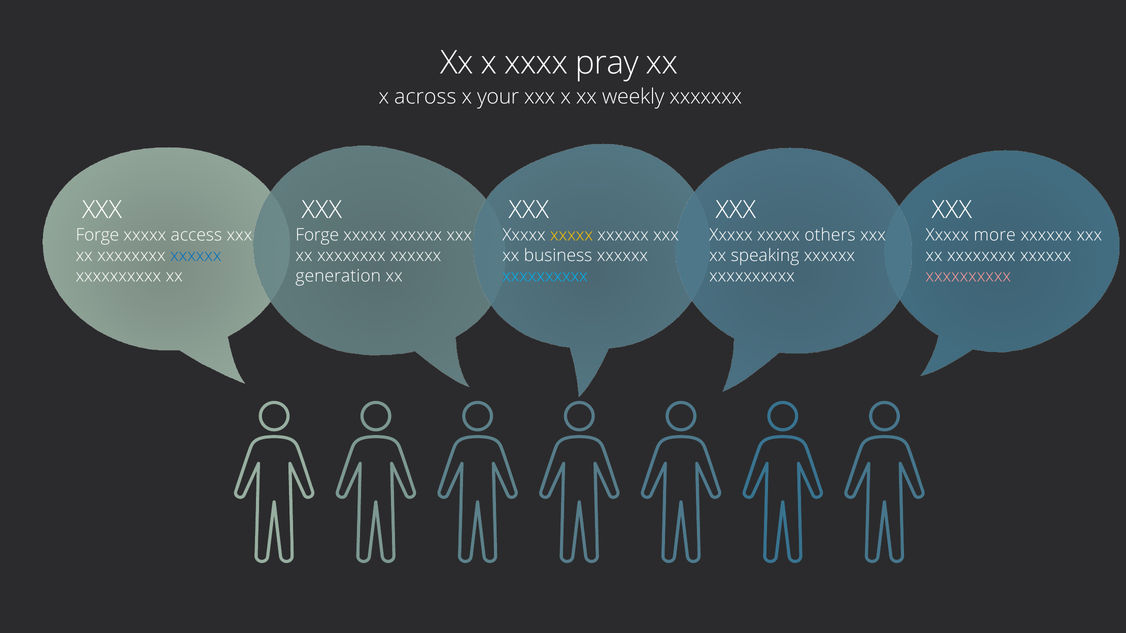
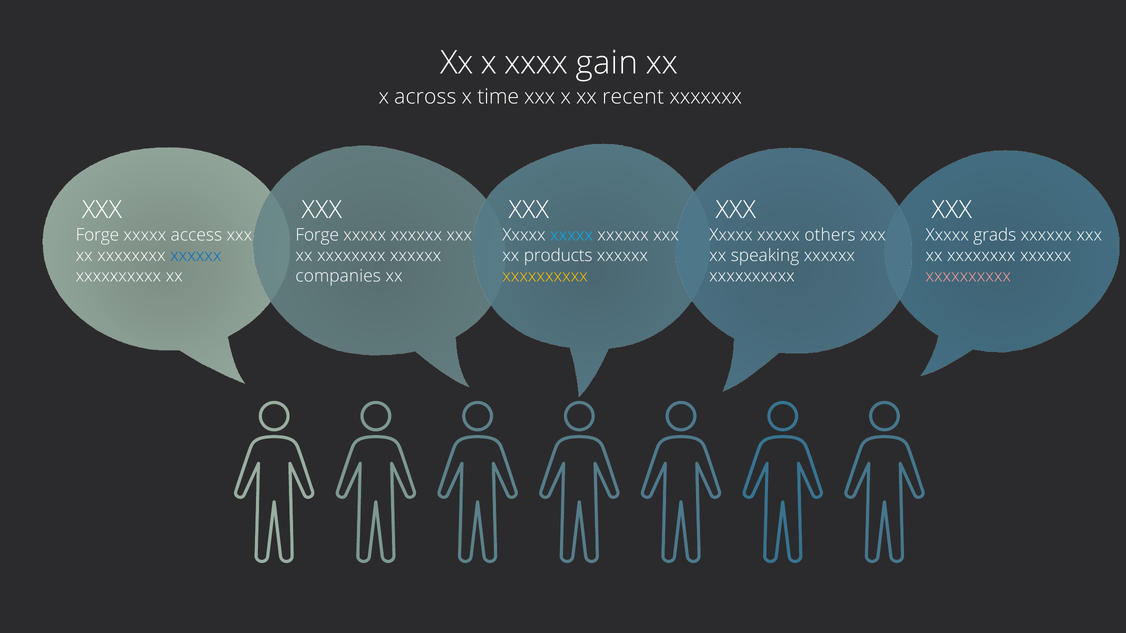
pray: pray -> gain
your: your -> time
weekly: weekly -> recent
xxxxx at (572, 235) colour: yellow -> light blue
more: more -> grads
business: business -> products
generation: generation -> companies
xxxxxxxxxx at (545, 276) colour: light blue -> yellow
